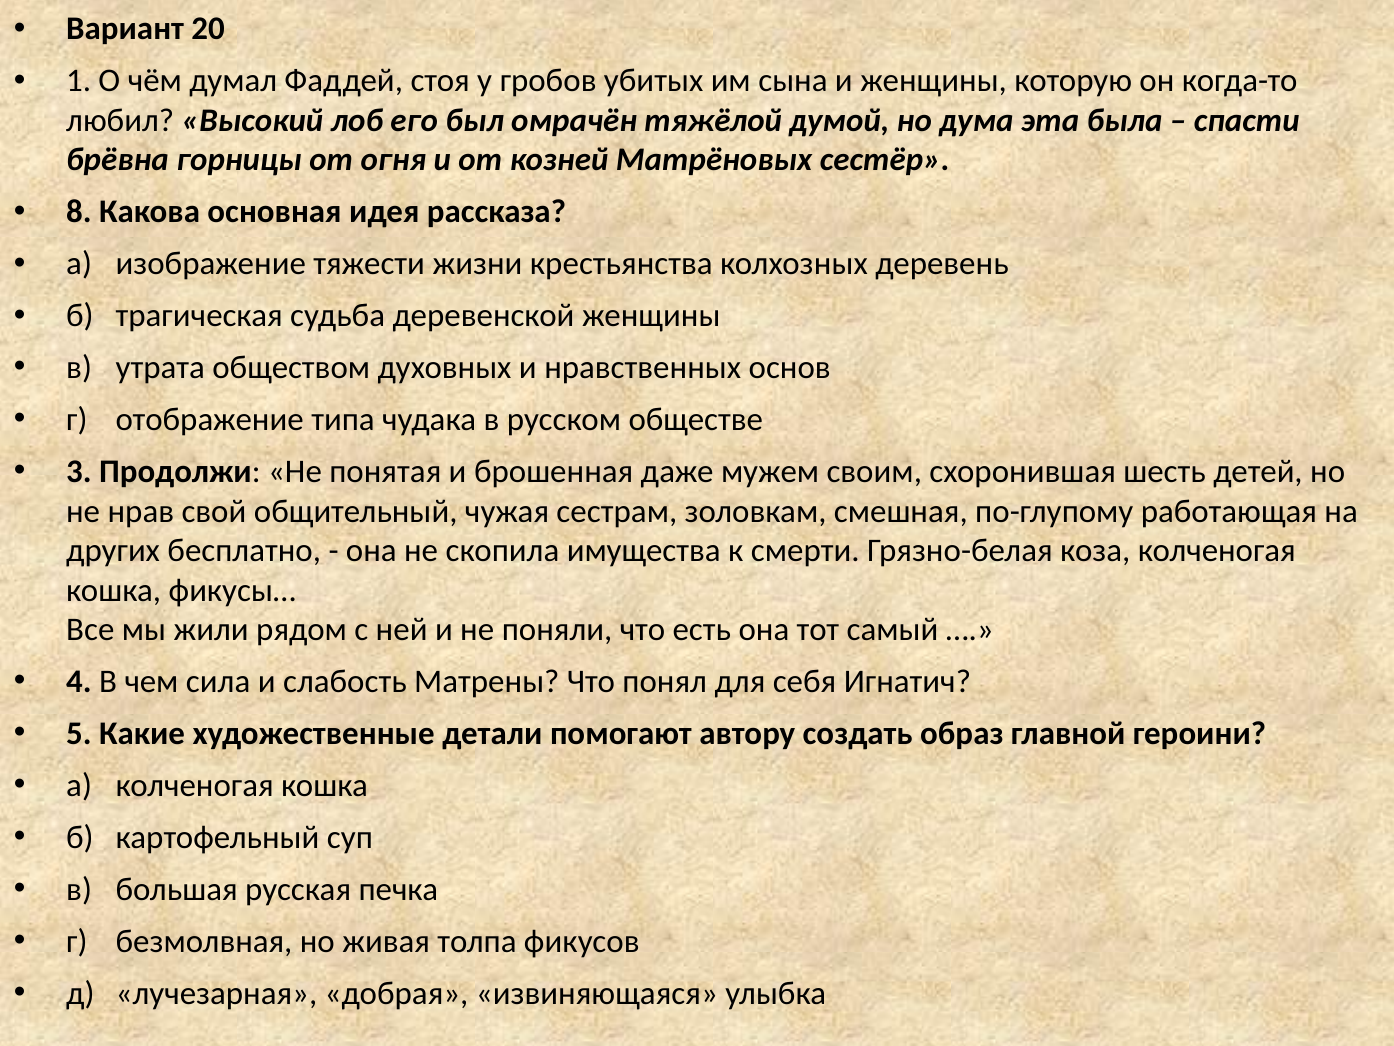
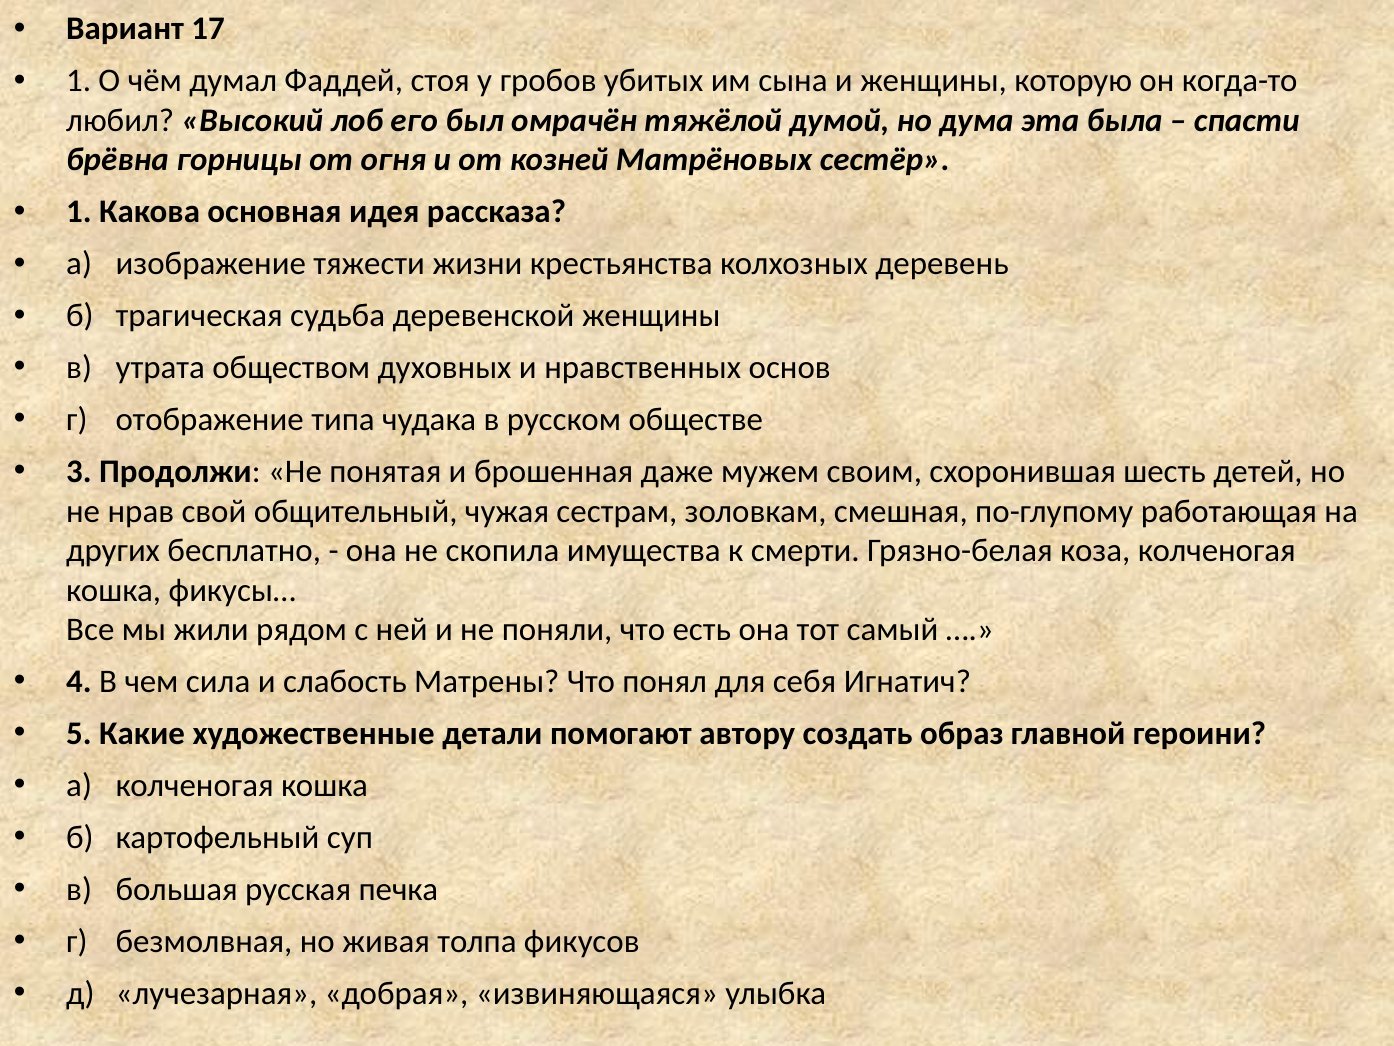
20: 20 -> 17
8 at (79, 212): 8 -> 1
